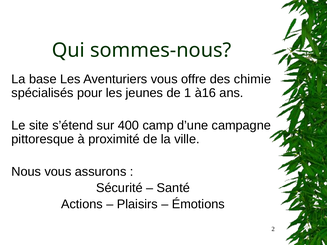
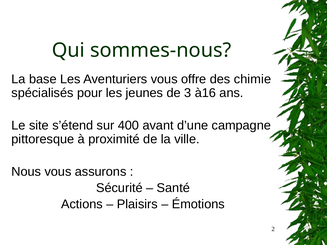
1: 1 -> 3
camp: camp -> avant
